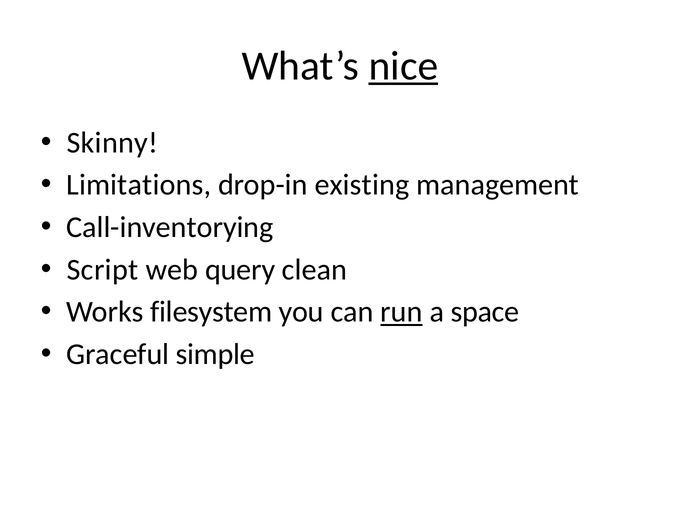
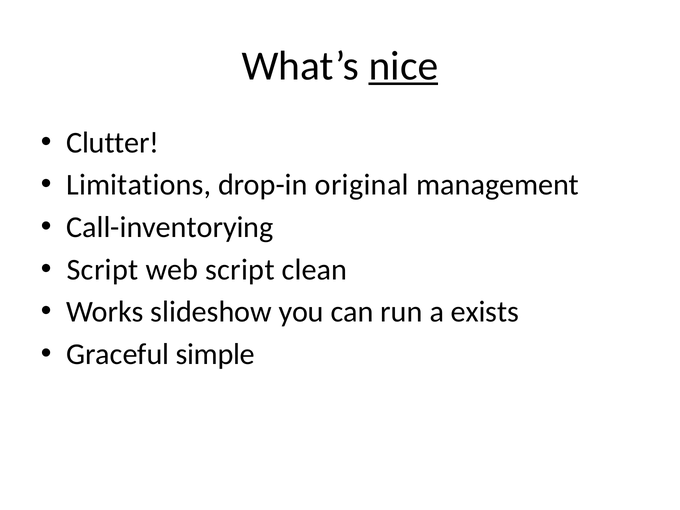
Skinny: Skinny -> Clutter
existing: existing -> original
web query: query -> script
filesystem: filesystem -> slideshow
run underline: present -> none
space: space -> exists
